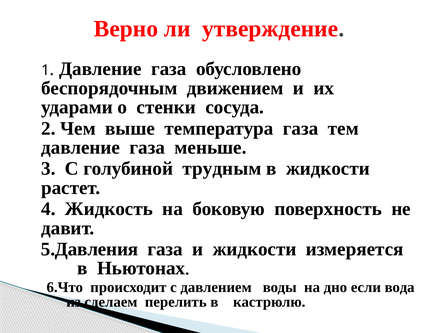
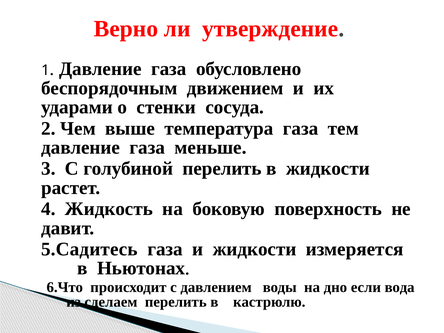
голубиной трудным: трудным -> перелить
5.Давления: 5.Давления -> 5.Садитесь
